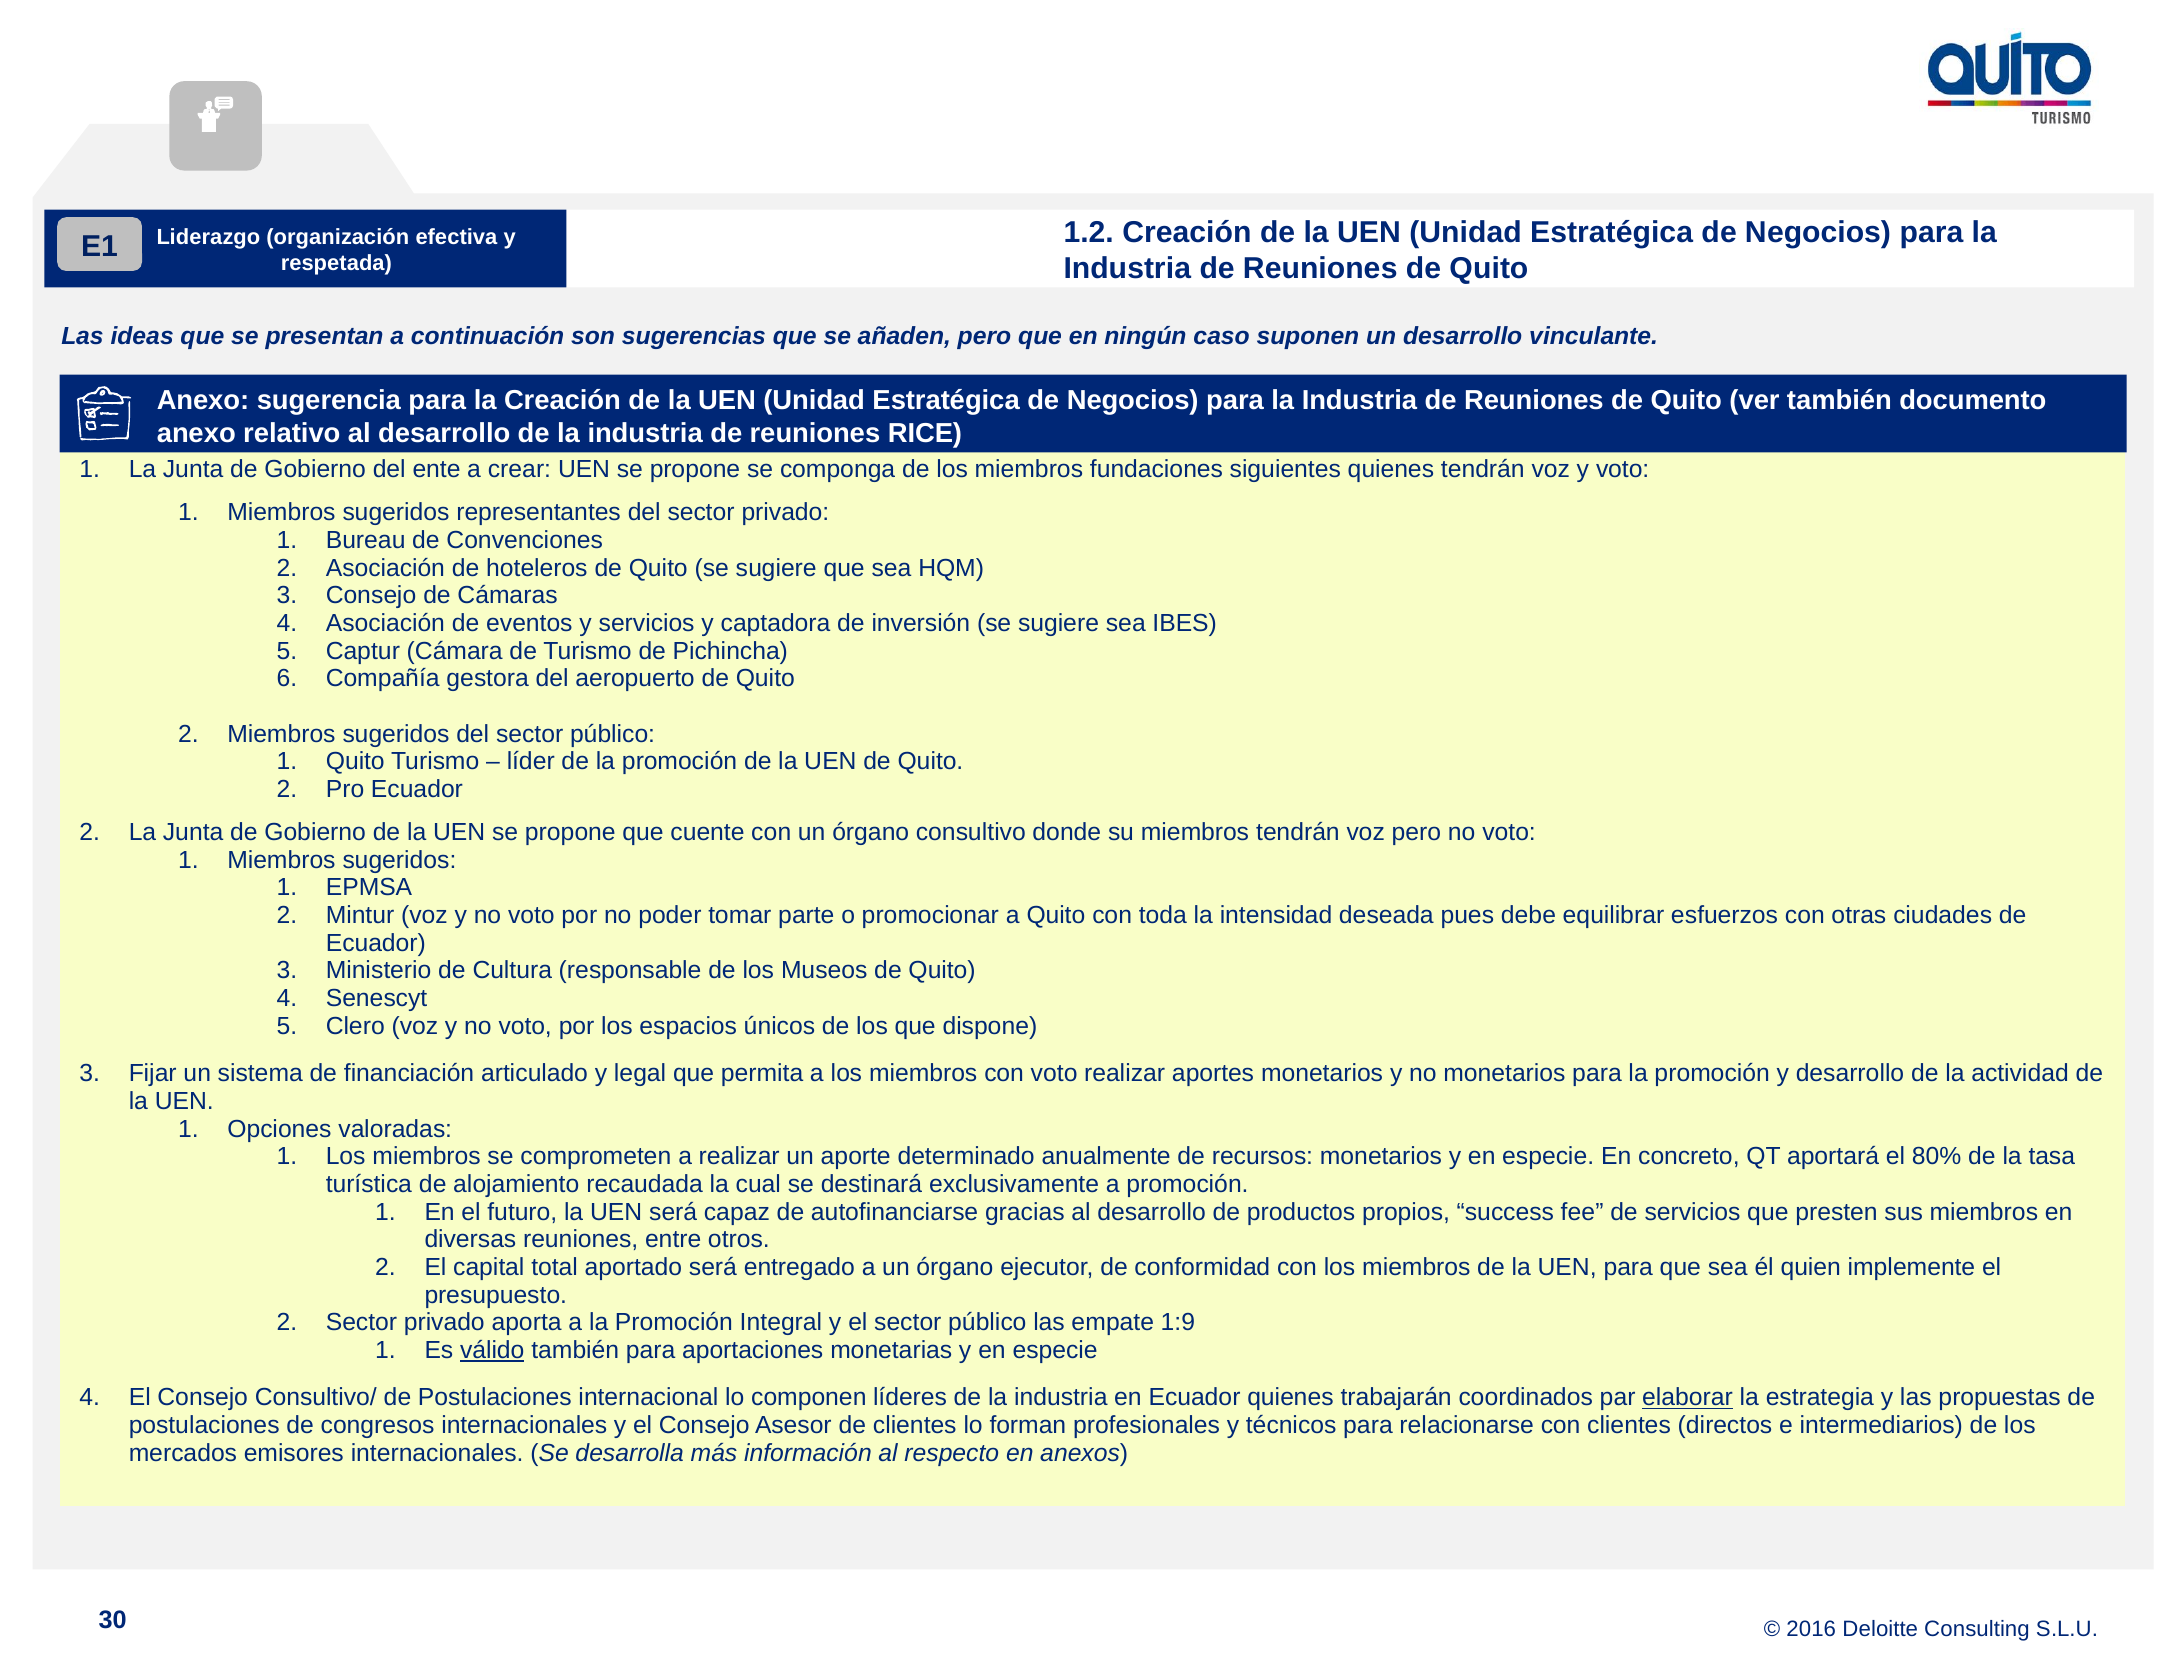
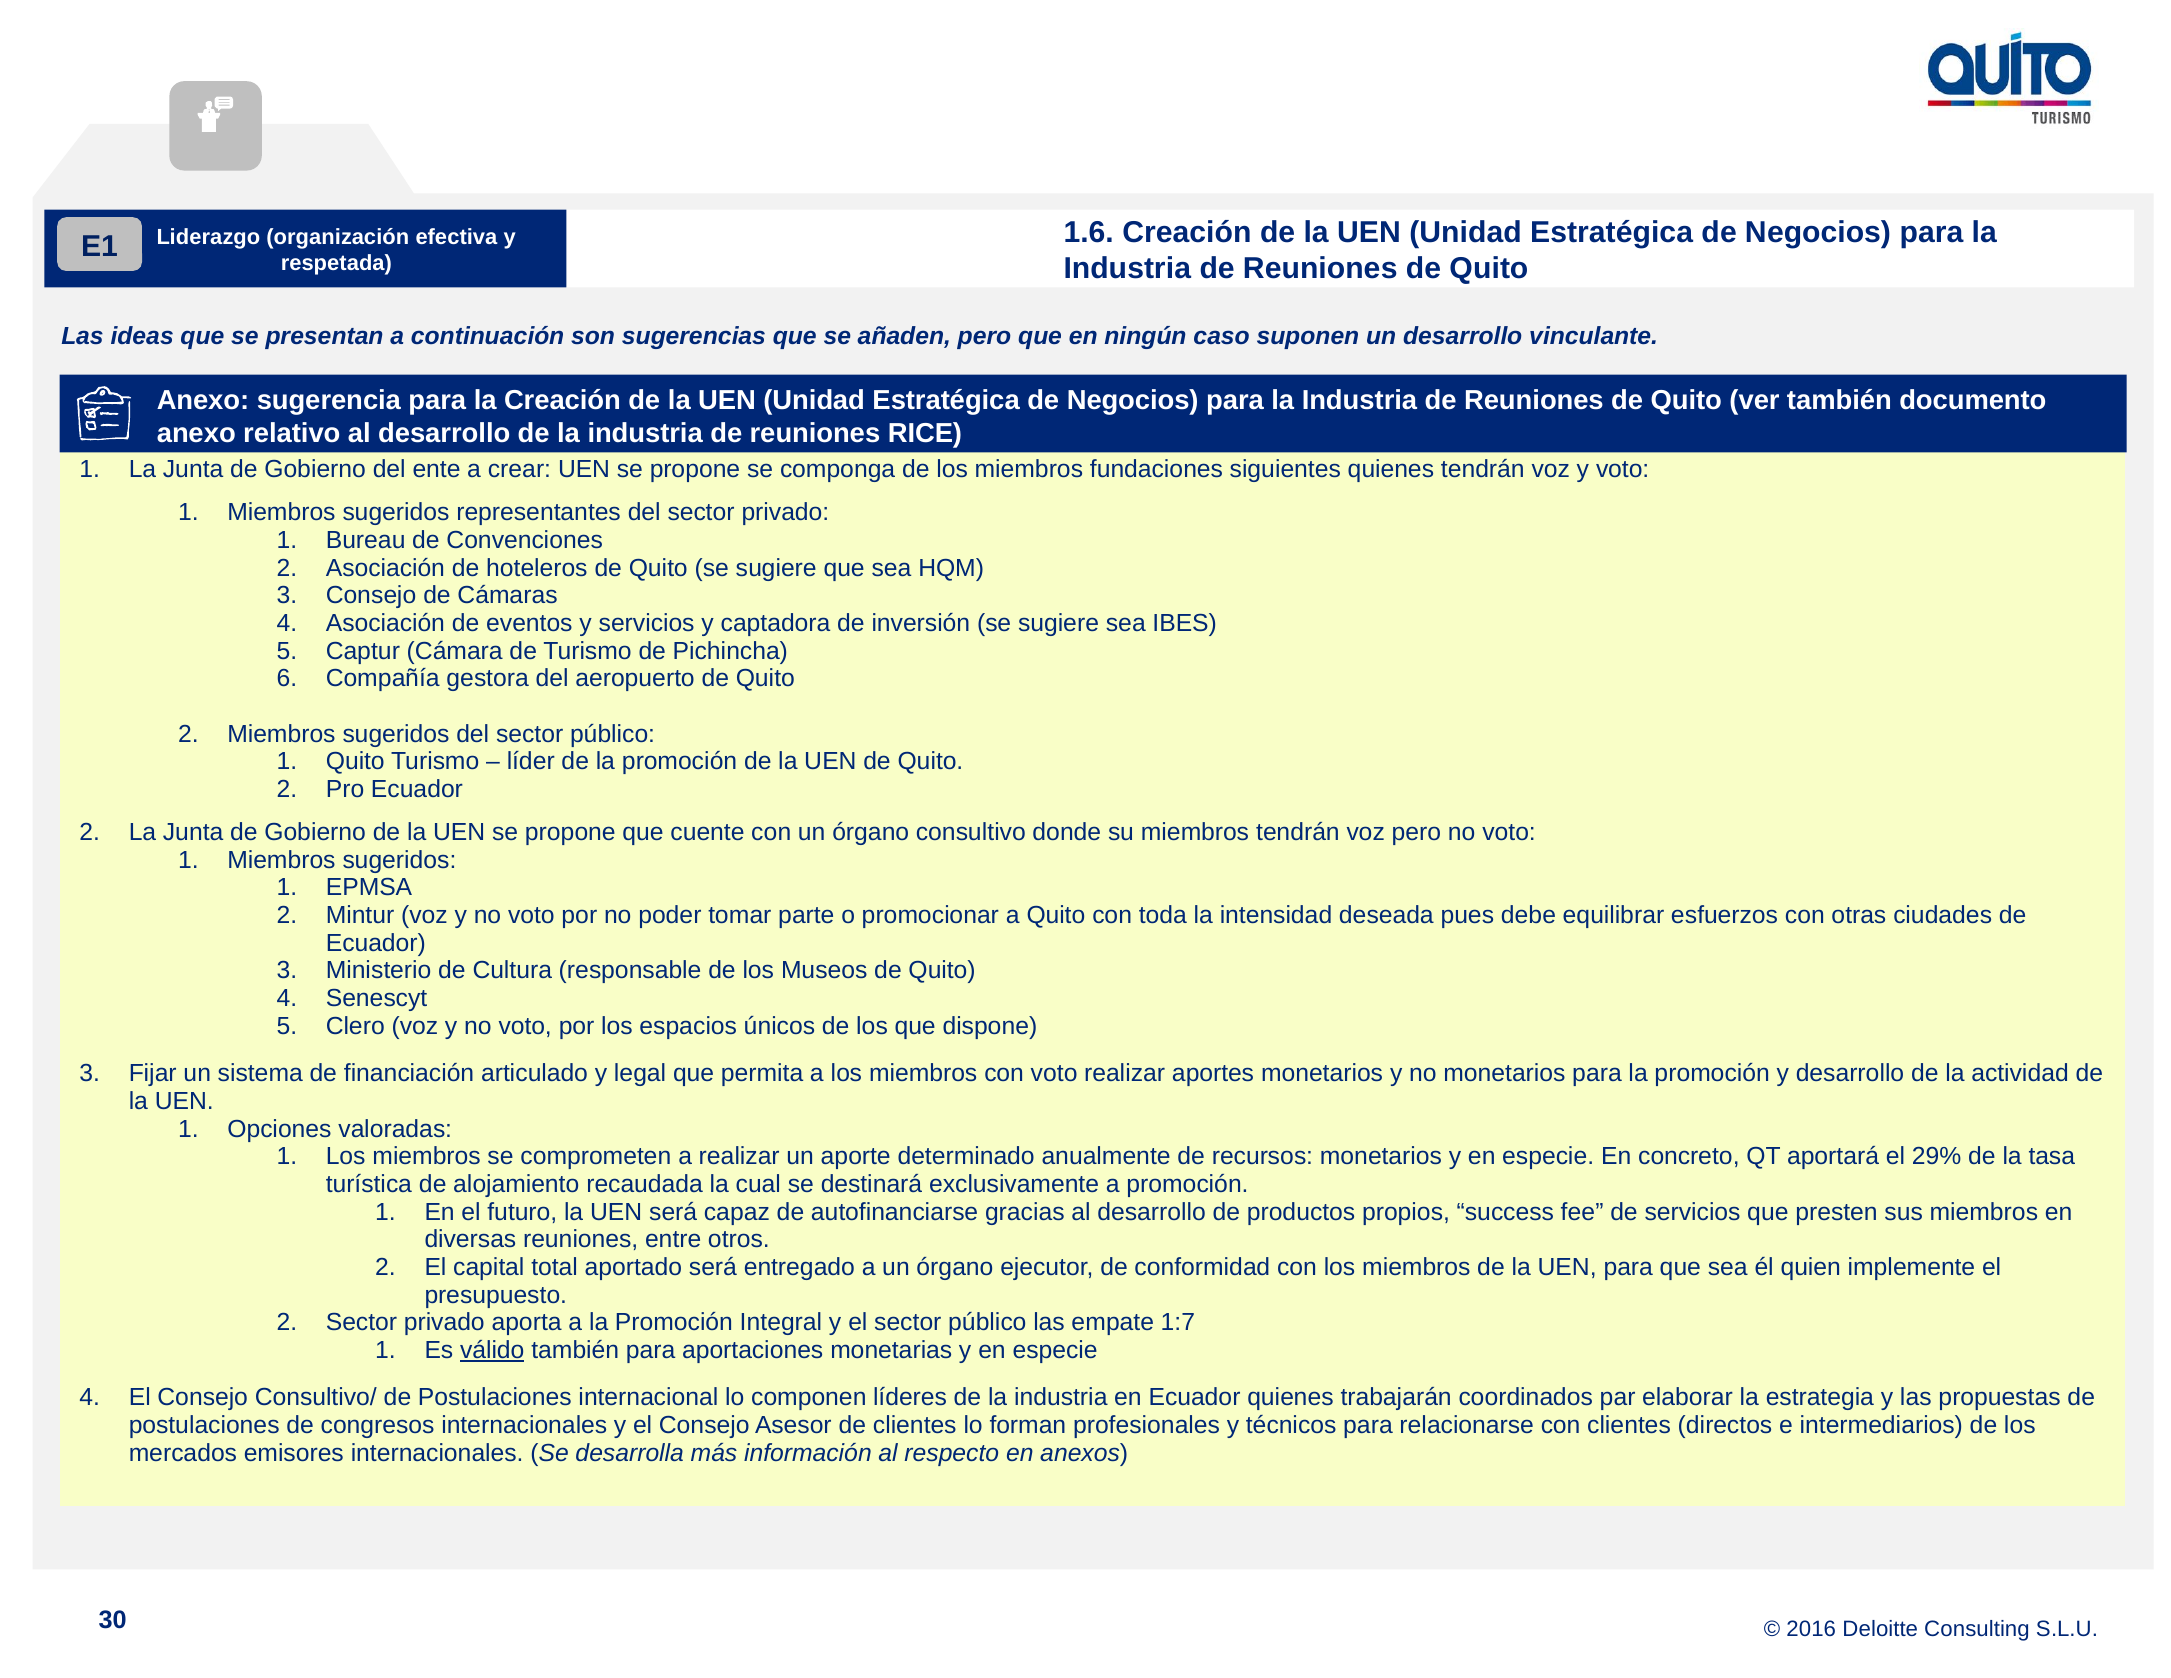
1.2: 1.2 -> 1.6
80%: 80% -> 29%
1:9: 1:9 -> 1:7
elaborar underline: present -> none
